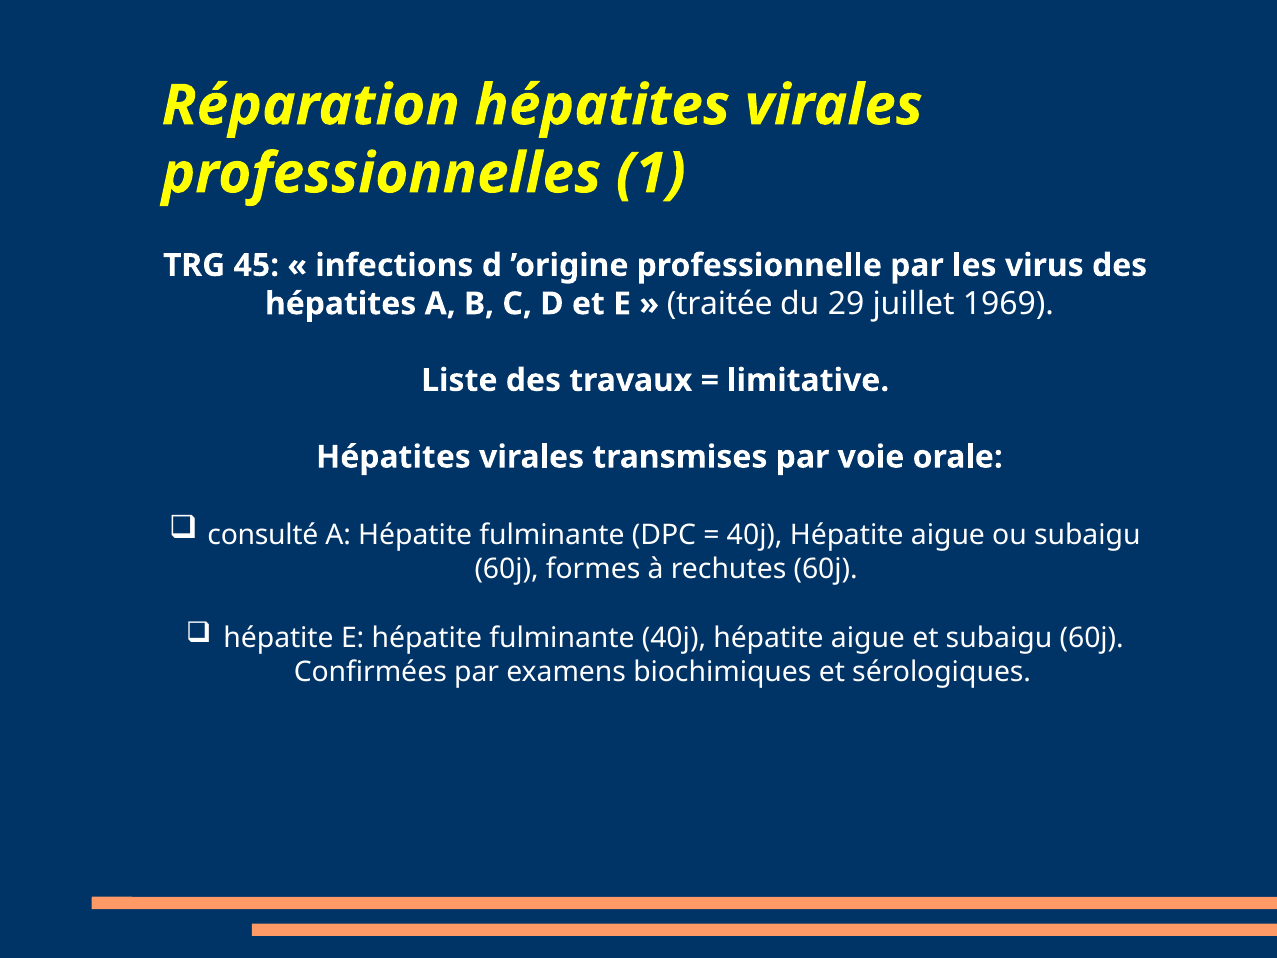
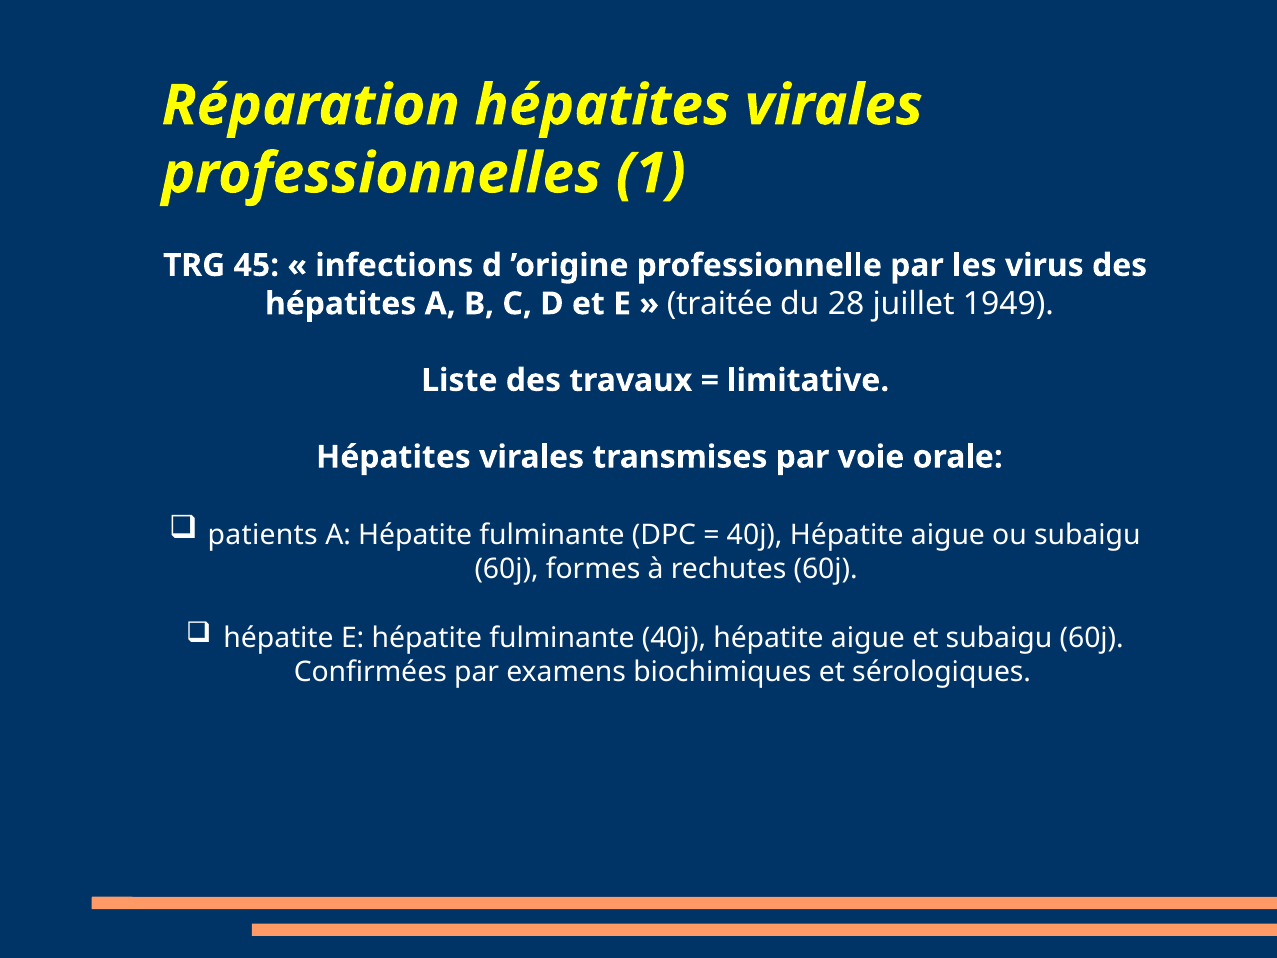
29: 29 -> 28
1969: 1969 -> 1949
consulté: consulté -> patients
